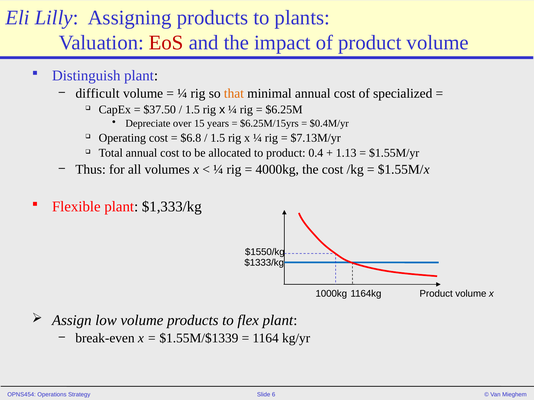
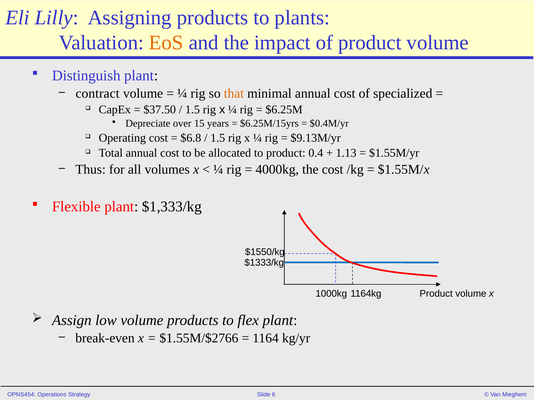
EoS colour: red -> orange
difficult: difficult -> contract
$7.13M/yr: $7.13M/yr -> $9.13M/yr
$1.55M/$1339: $1.55M/$1339 -> $1.55M/$2766
